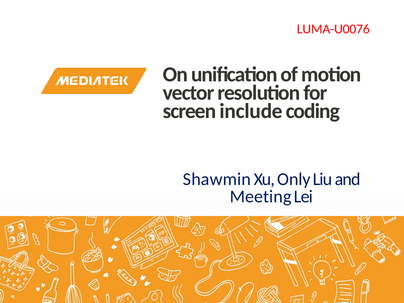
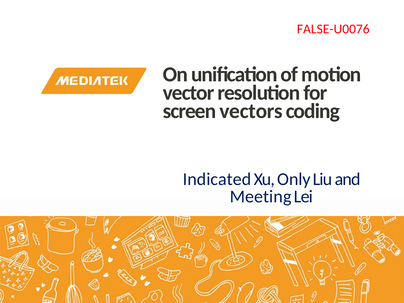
LUMA-U0076: LUMA-U0076 -> FALSE-U0076
include: include -> vectors
Shawmin: Shawmin -> Indicated
